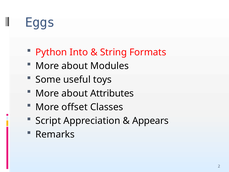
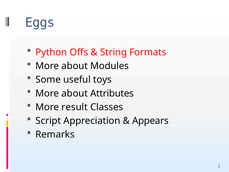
Into: Into -> Offs
offset: offset -> result
